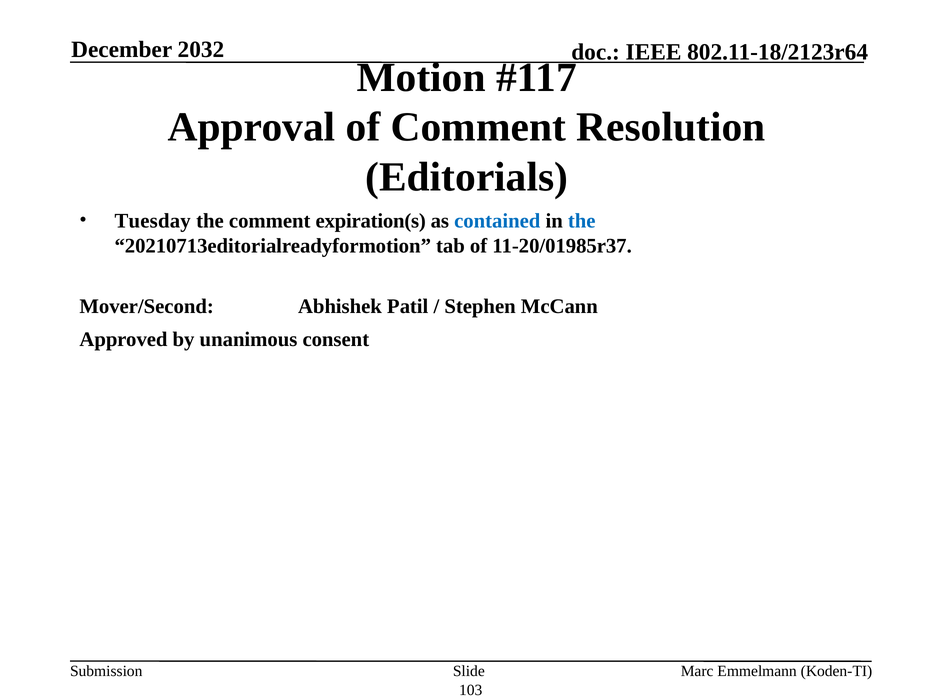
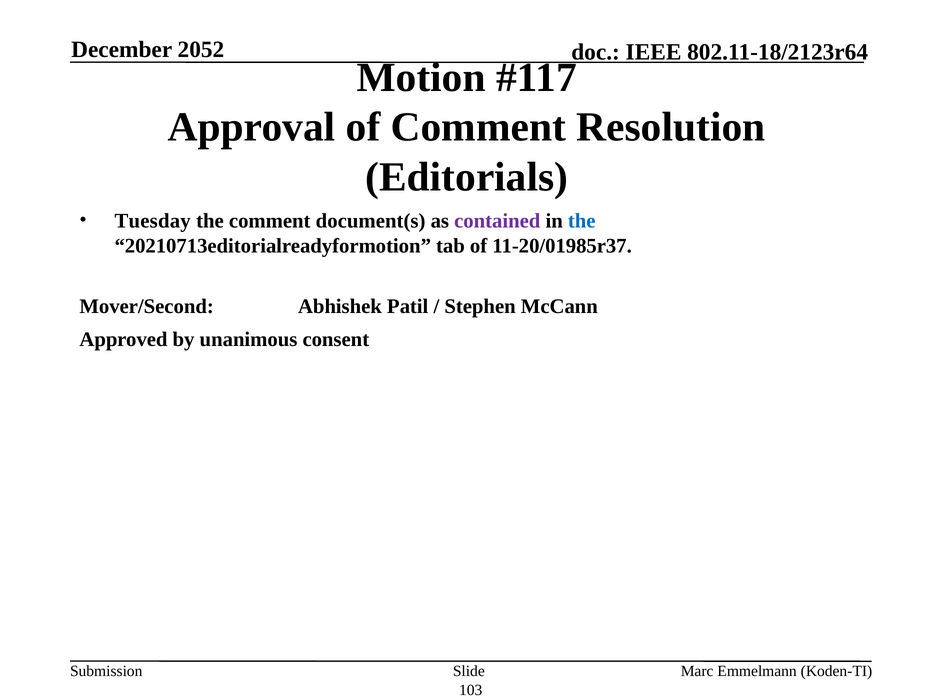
2032: 2032 -> 2052
expiration(s: expiration(s -> document(s
contained colour: blue -> purple
